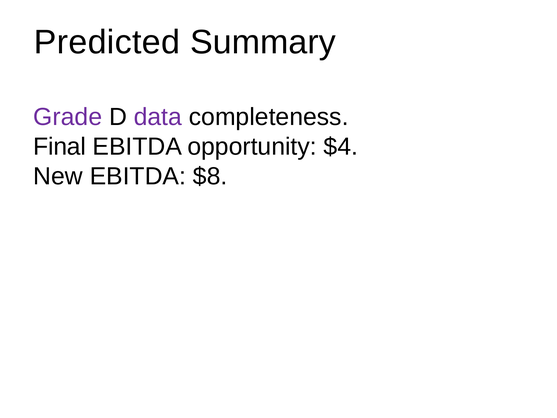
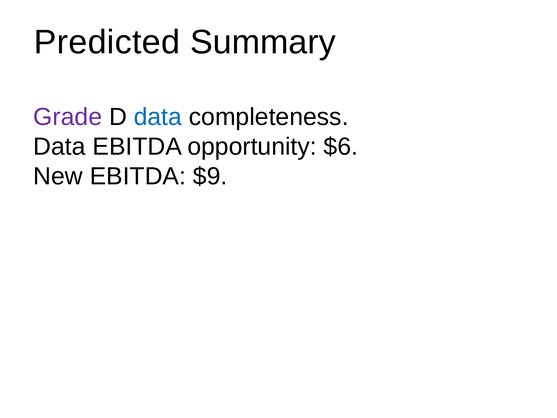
data at (158, 117) colour: purple -> blue
Final at (60, 147): Final -> Data
$4: $4 -> $6
$8: $8 -> $9
